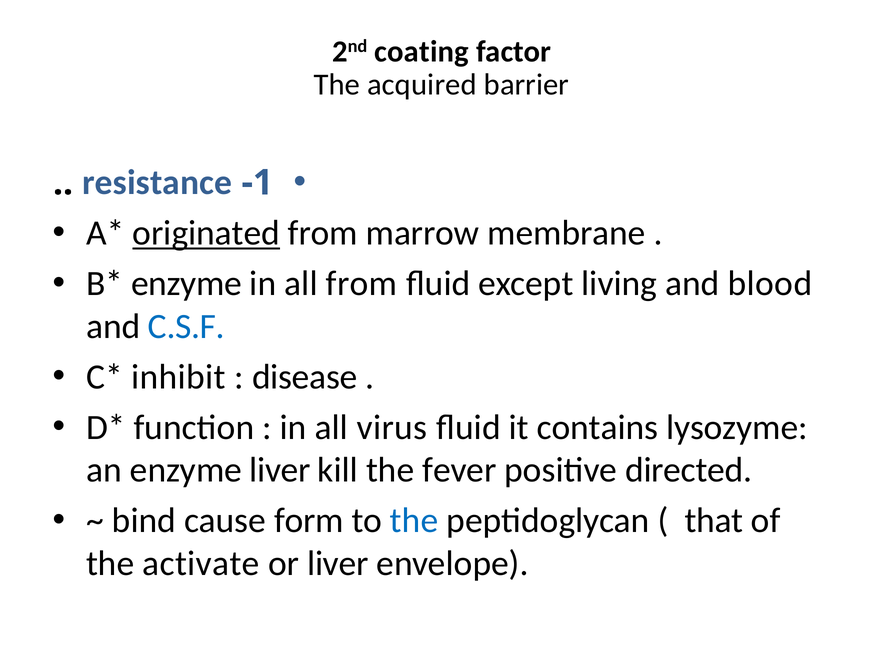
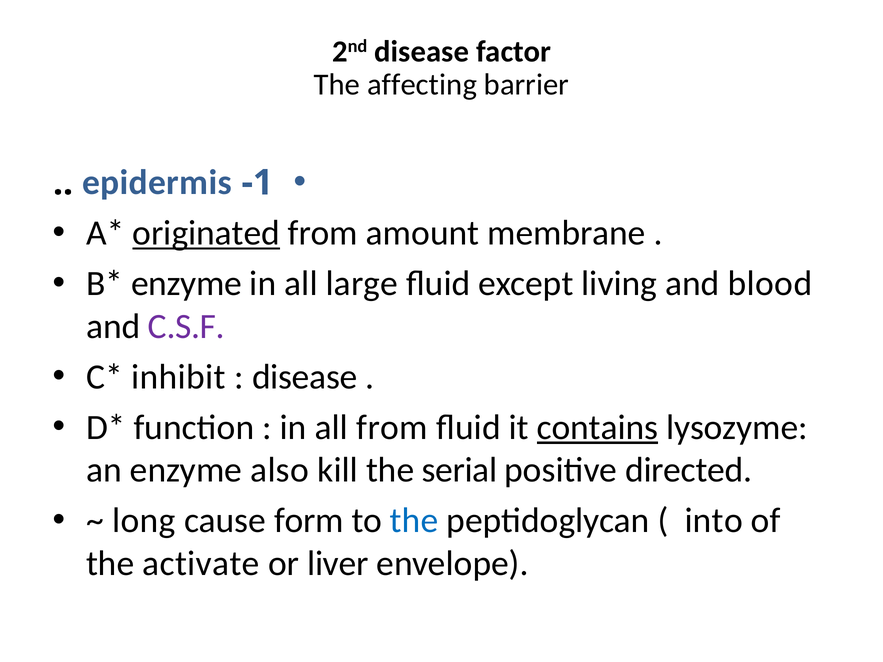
2nd coating: coating -> disease
acquired: acquired -> affecting
resistance: resistance -> epidermis
marrow: marrow -> amount
all from: from -> large
C.S.F colour: blue -> purple
all virus: virus -> from
contains underline: none -> present
enzyme liver: liver -> also
fever: fever -> serial
bind: bind -> long
that: that -> into
